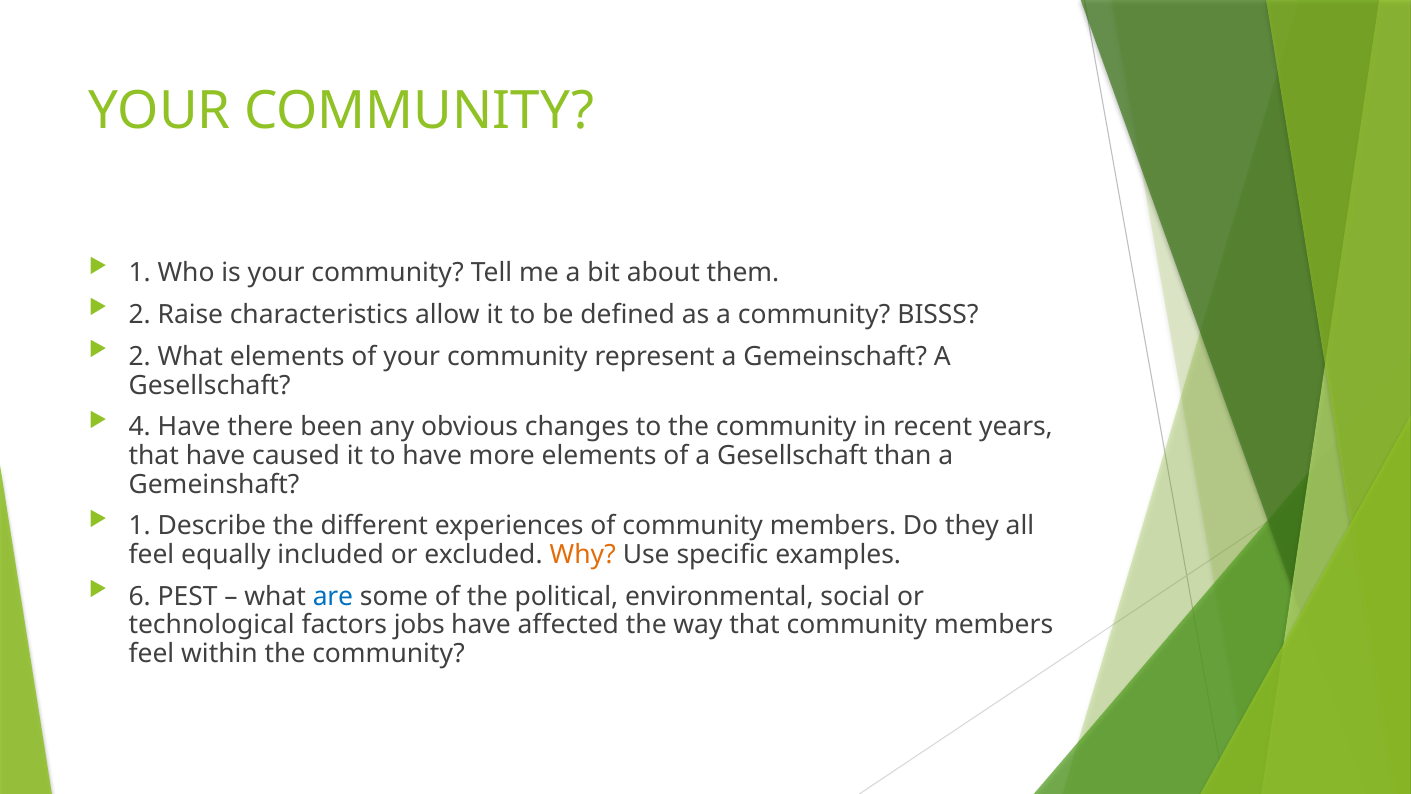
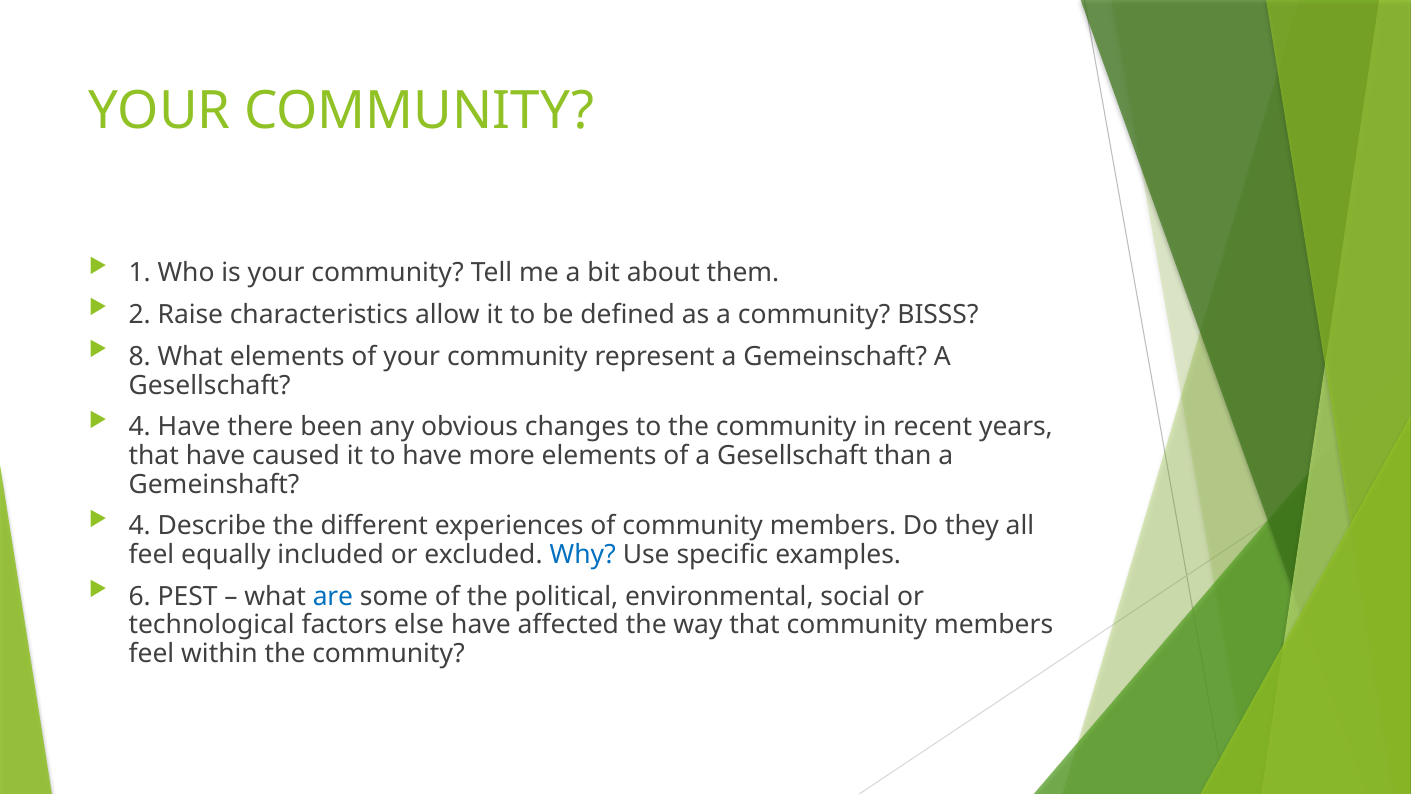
2 at (140, 357): 2 -> 8
1 at (140, 526): 1 -> 4
Why colour: orange -> blue
jobs: jobs -> else
